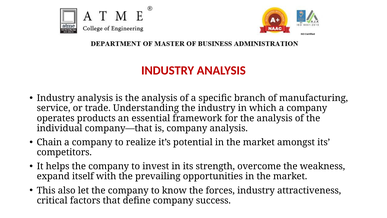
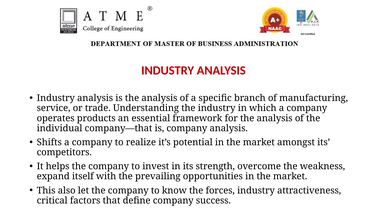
Chain: Chain -> Shifts
